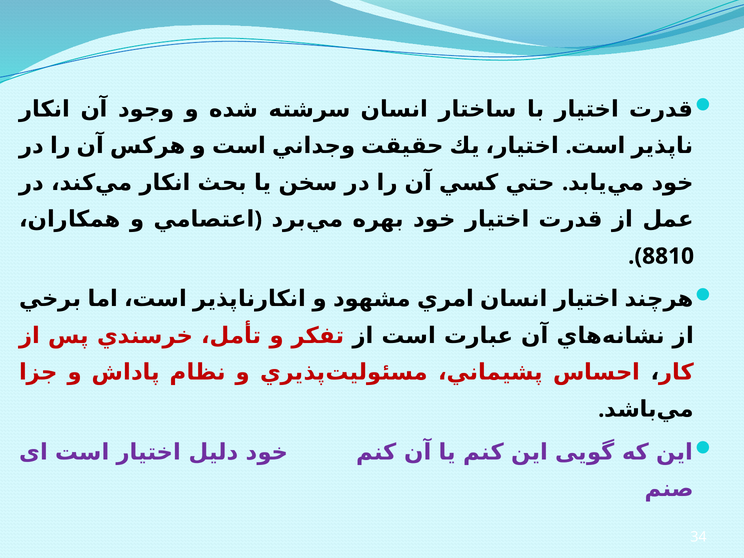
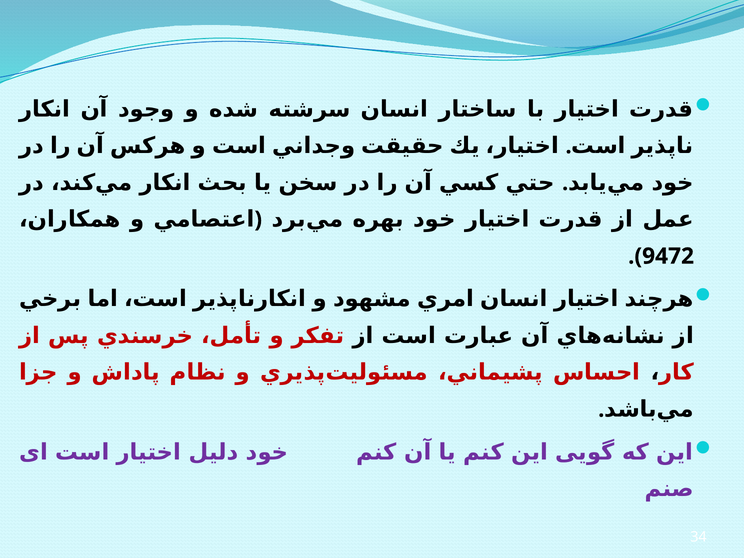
8810: 8810 -> 9472
